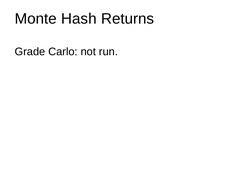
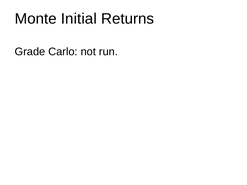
Hash: Hash -> Initial
